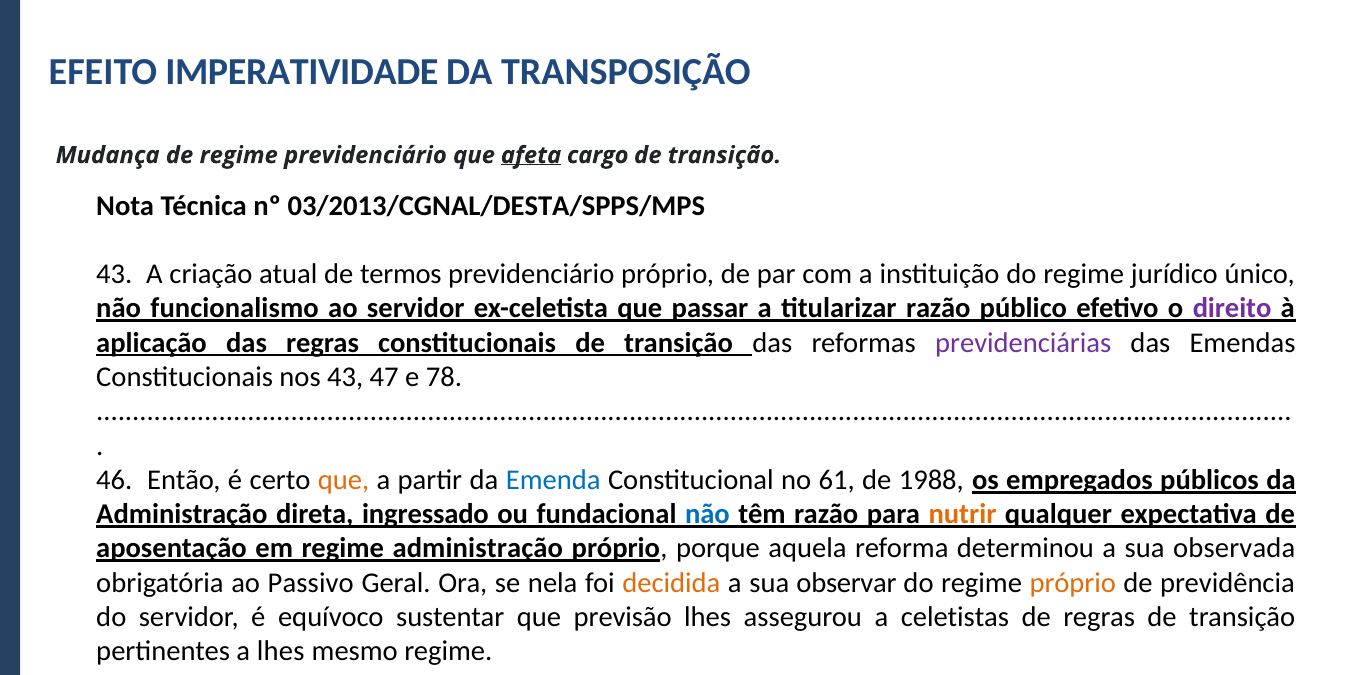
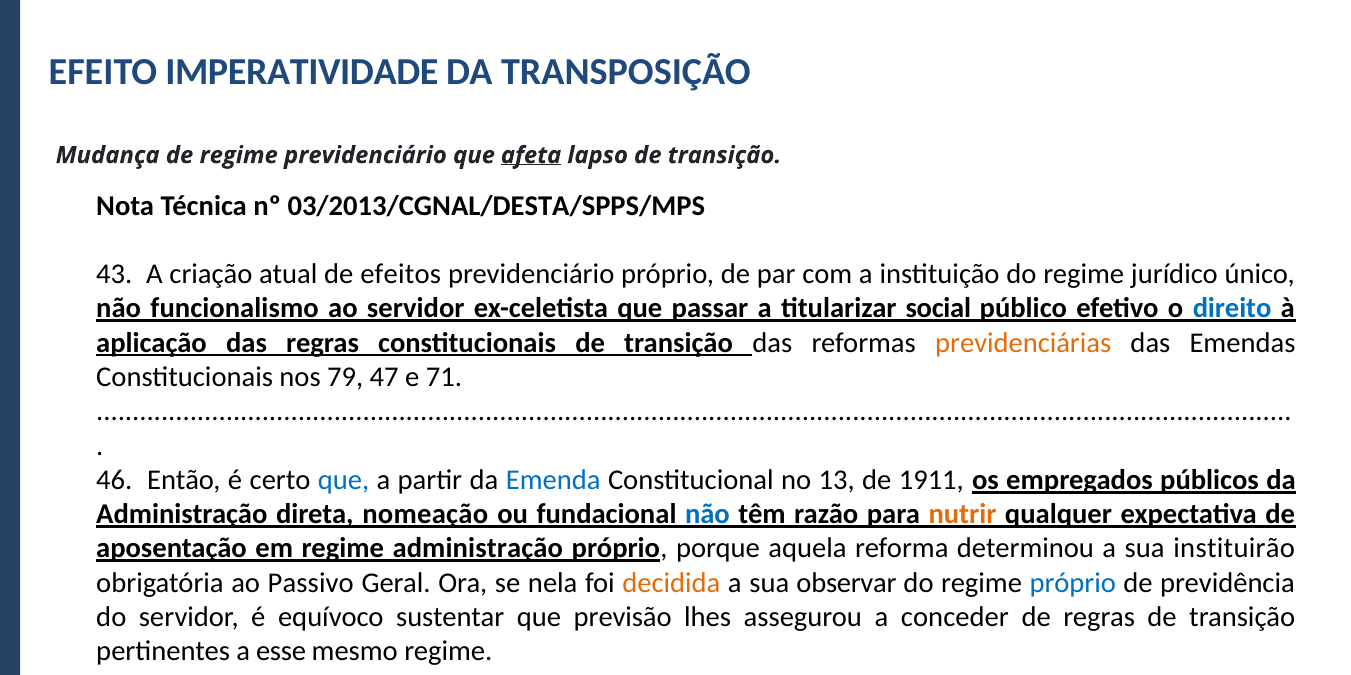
cargo: cargo -> lapso
termos: termos -> efeitos
titularizar razão: razão -> social
direito colour: purple -> blue
previdenciárias colour: purple -> orange
nos 43: 43 -> 79
78: 78 -> 71
que at (343, 480) colour: orange -> blue
61: 61 -> 13
1988: 1988 -> 1911
ingressado: ingressado -> nomeação
observada: observada -> instituirão
próprio at (1073, 583) colour: orange -> blue
celetistas: celetistas -> conceder
a lhes: lhes -> esse
